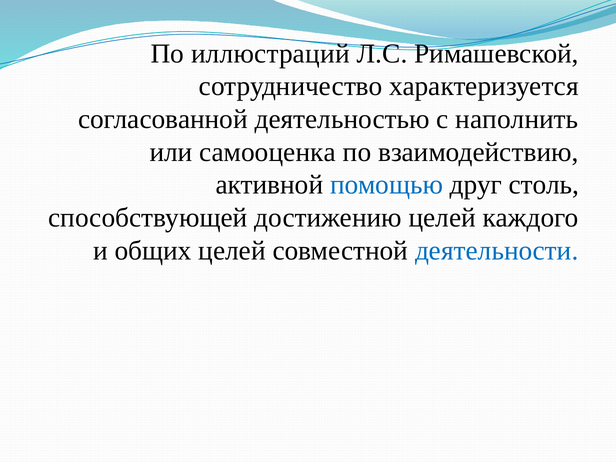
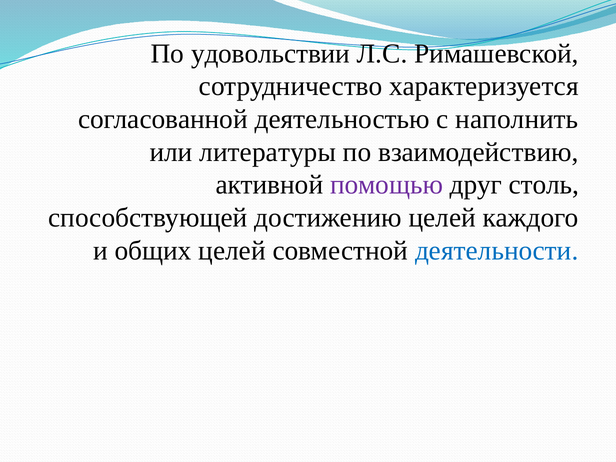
иллюстраций: иллюстраций -> удовольствии
самооценка: самооценка -> литературы
помощью colour: blue -> purple
